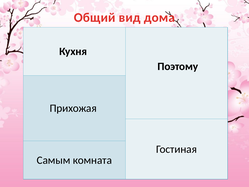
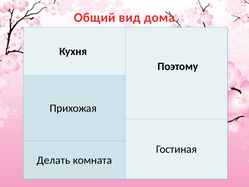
Самым: Самым -> Делать
